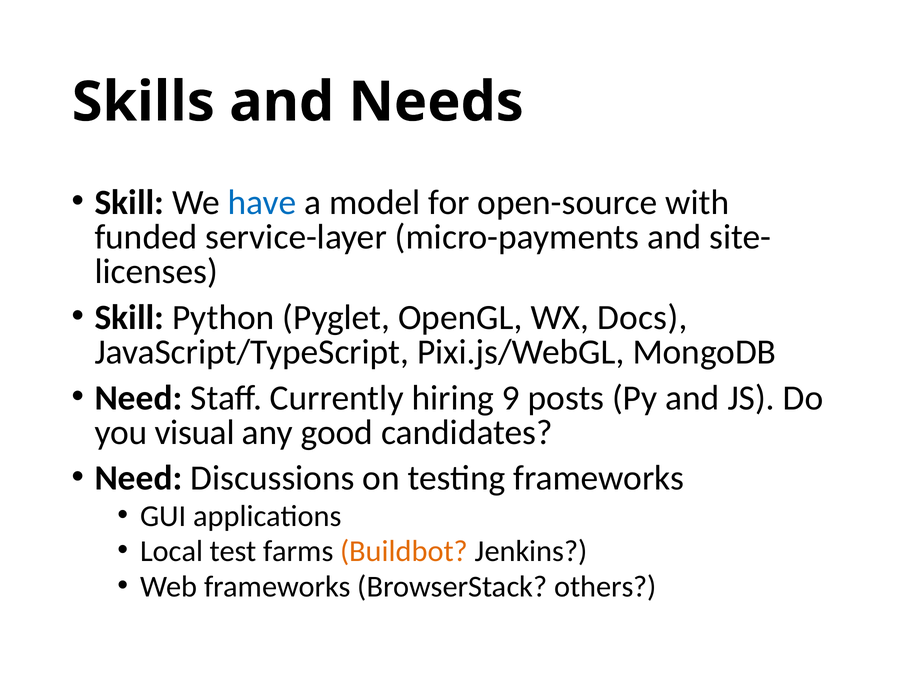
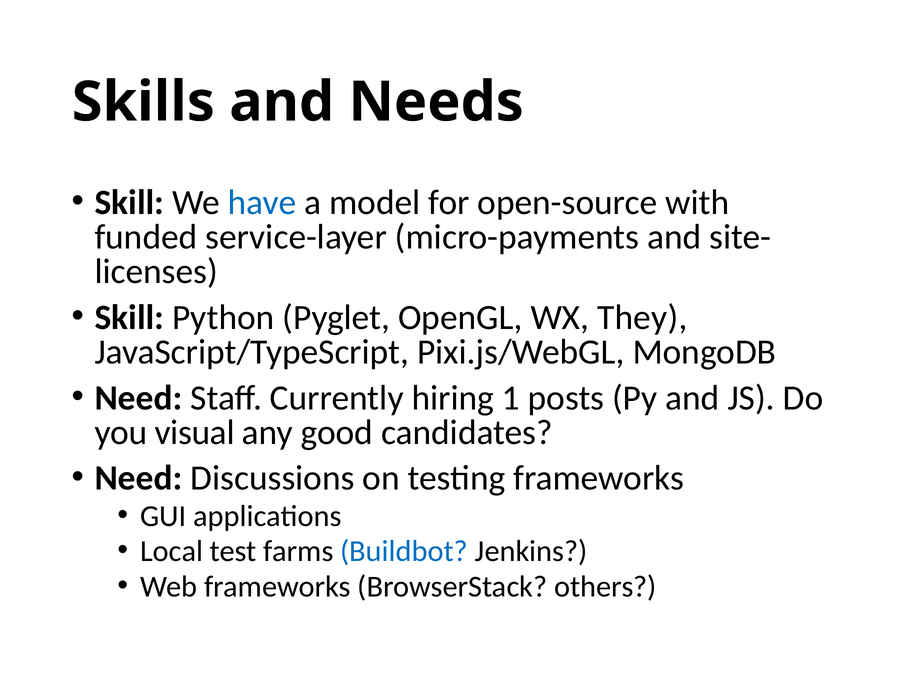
Docs: Docs -> They
9: 9 -> 1
Buildbot colour: orange -> blue
